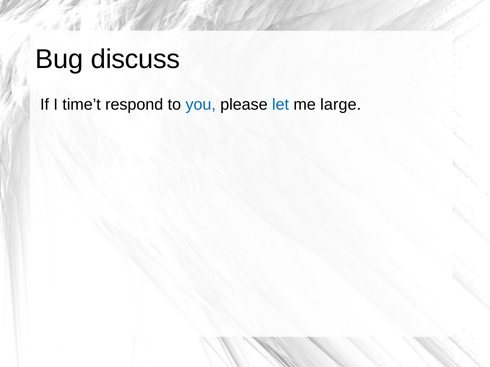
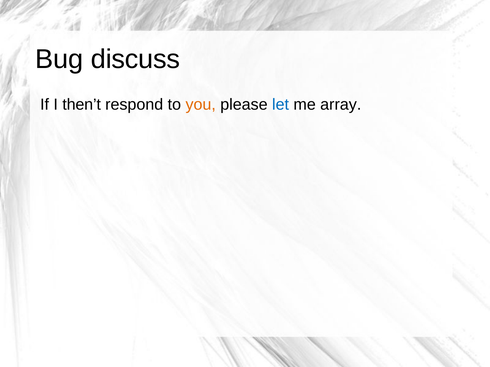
time’t: time’t -> then’t
you colour: blue -> orange
large: large -> array
